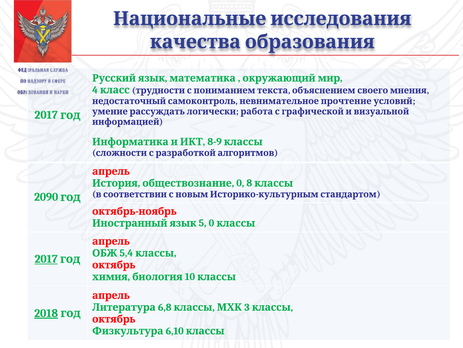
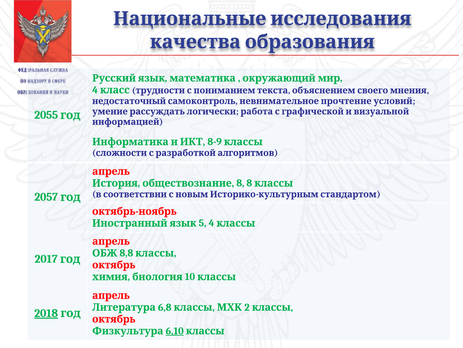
2017 at (46, 115): 2017 -> 2055
0 at (240, 183): 0 -> 8
2090: 2090 -> 2057
5 0: 0 -> 4
5,4: 5,4 -> 8,8
2017 at (46, 258) underline: present -> none
3: 3 -> 2
6,10 underline: none -> present
